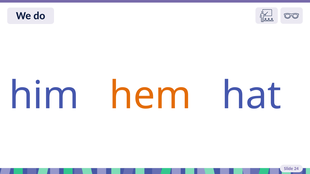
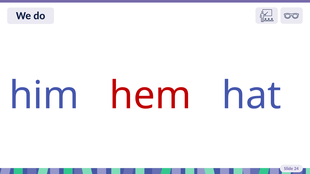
hem colour: orange -> red
